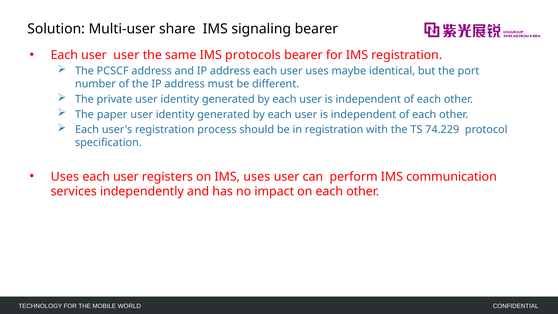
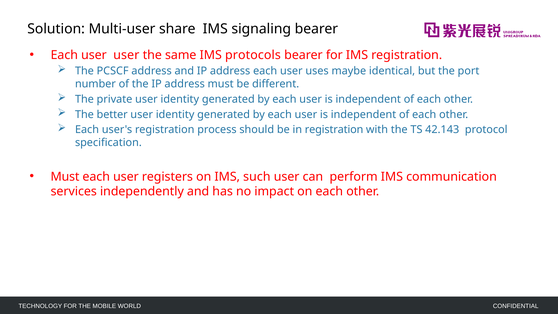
paper: paper -> better
74.229: 74.229 -> 42.143
Uses at (65, 177): Uses -> Must
IMS uses: uses -> such
